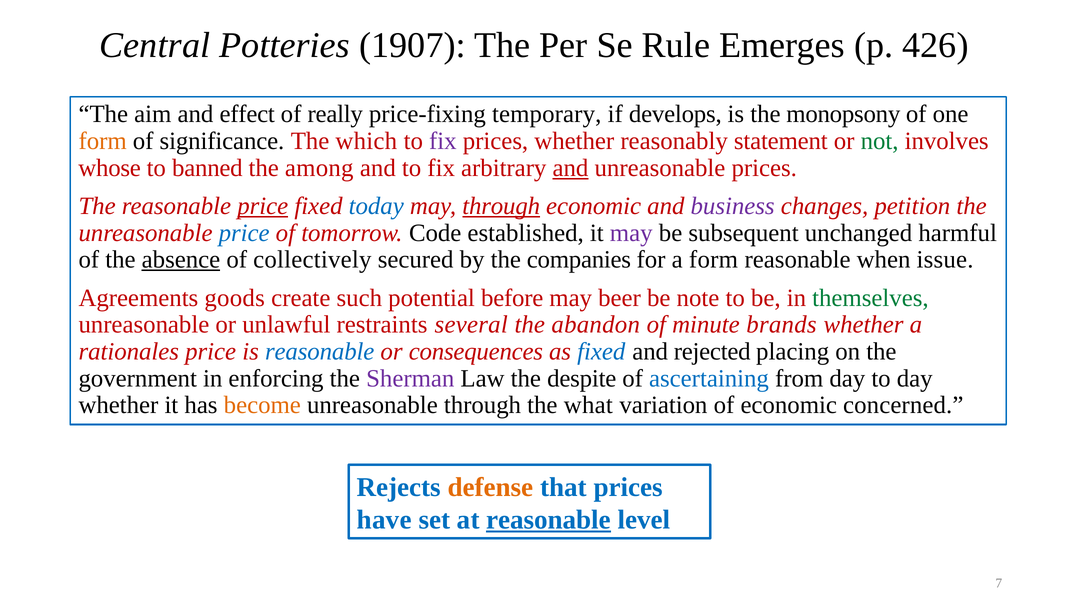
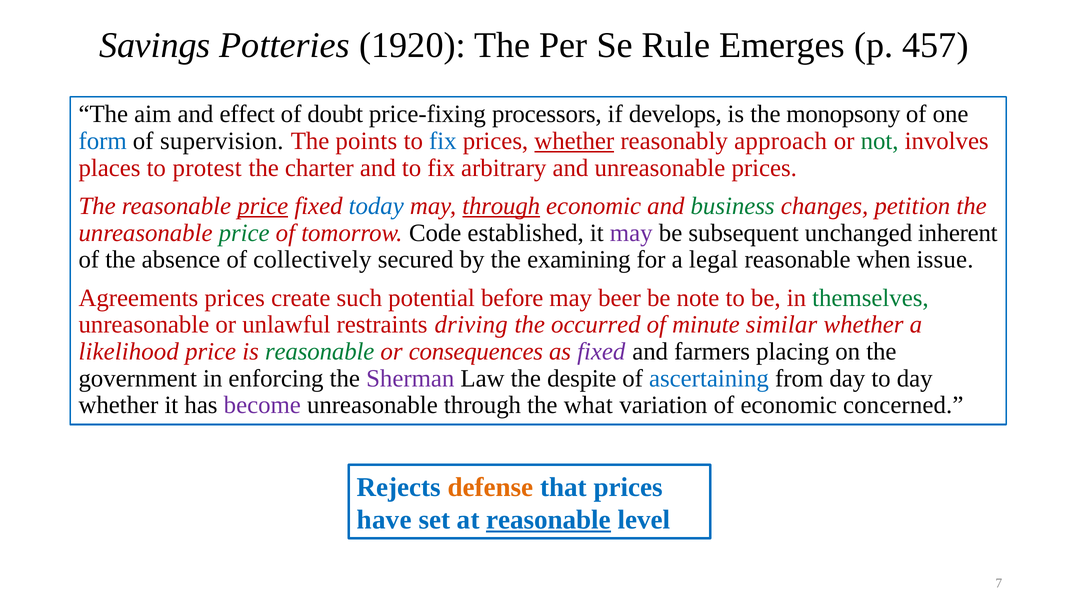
Central: Central -> Savings
1907: 1907 -> 1920
426: 426 -> 457
really: really -> doubt
temporary: temporary -> processors
form at (103, 141) colour: orange -> blue
significance: significance -> supervision
which: which -> points
fix at (443, 141) colour: purple -> blue
whether at (574, 141) underline: none -> present
statement: statement -> approach
whose: whose -> places
banned: banned -> protest
among: among -> charter
and at (570, 168) underline: present -> none
business colour: purple -> green
price at (244, 233) colour: blue -> green
harmful: harmful -> inherent
absence underline: present -> none
companies: companies -> examining
a form: form -> legal
Agreements goods: goods -> prices
several: several -> driving
abandon: abandon -> occurred
brands: brands -> similar
rationales: rationales -> likelihood
reasonable at (320, 351) colour: blue -> green
fixed at (601, 351) colour: blue -> purple
rejected: rejected -> farmers
become colour: orange -> purple
